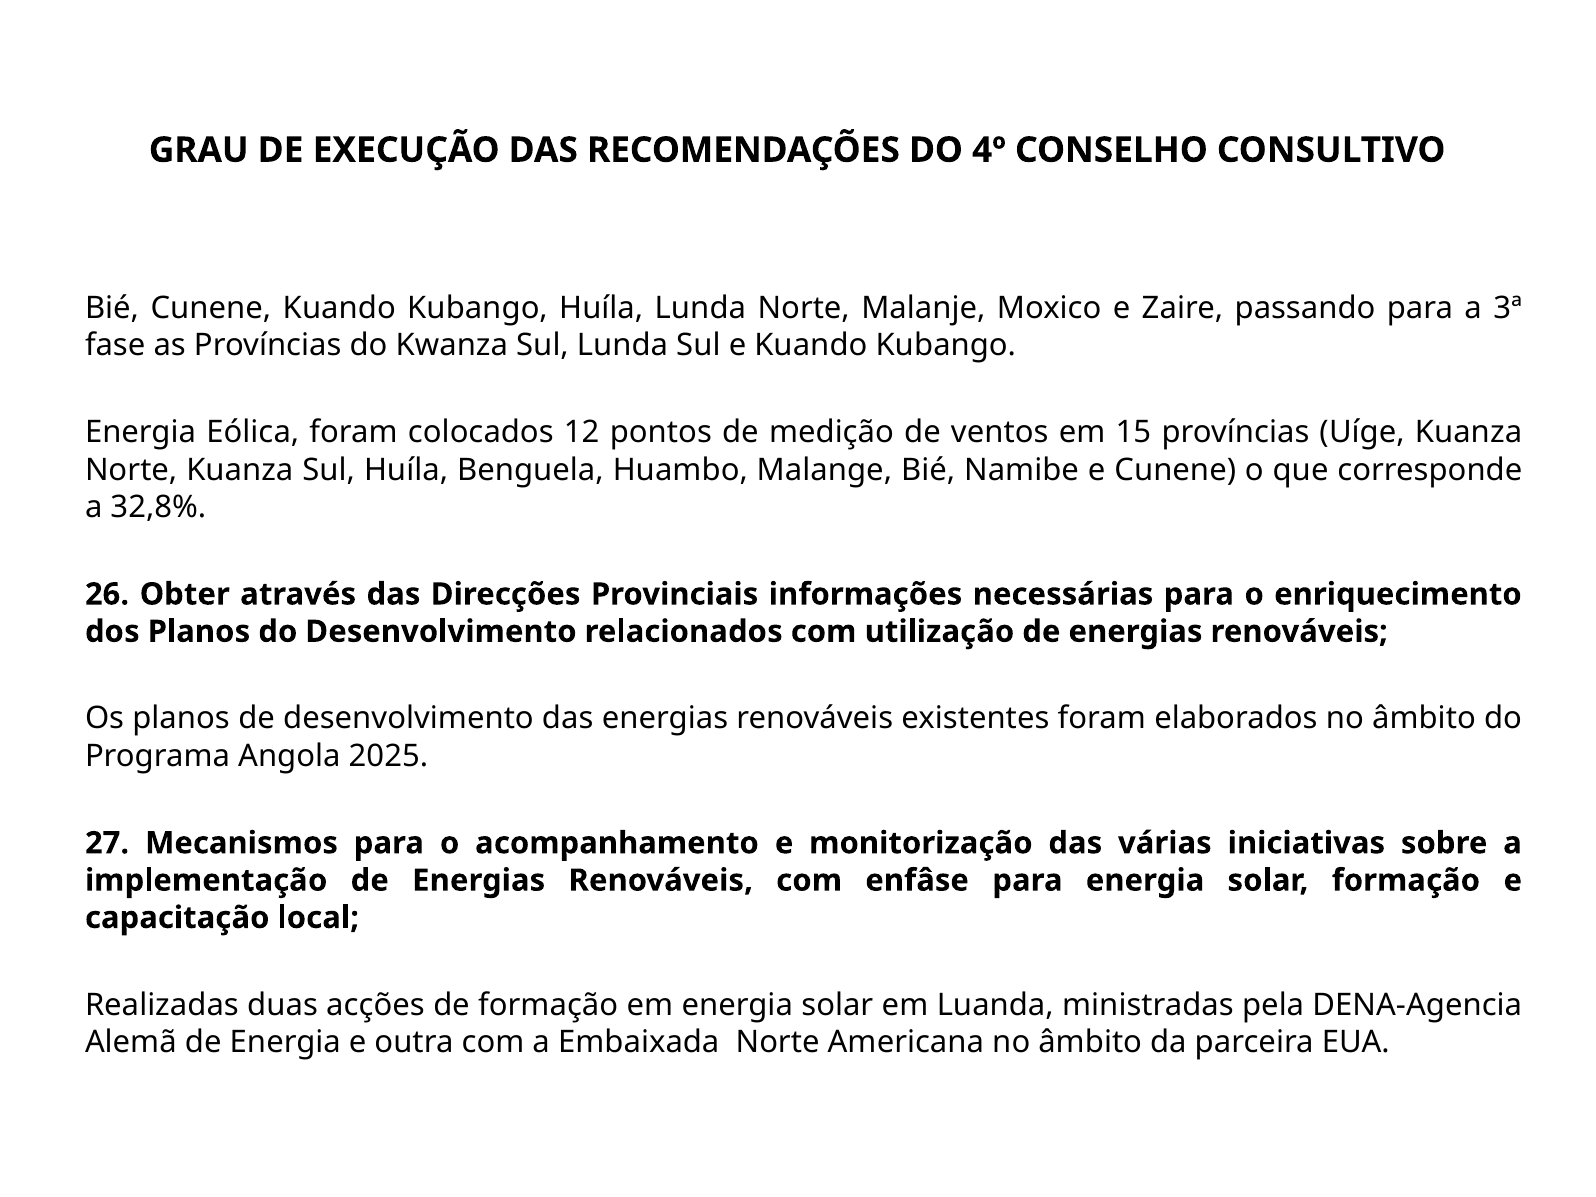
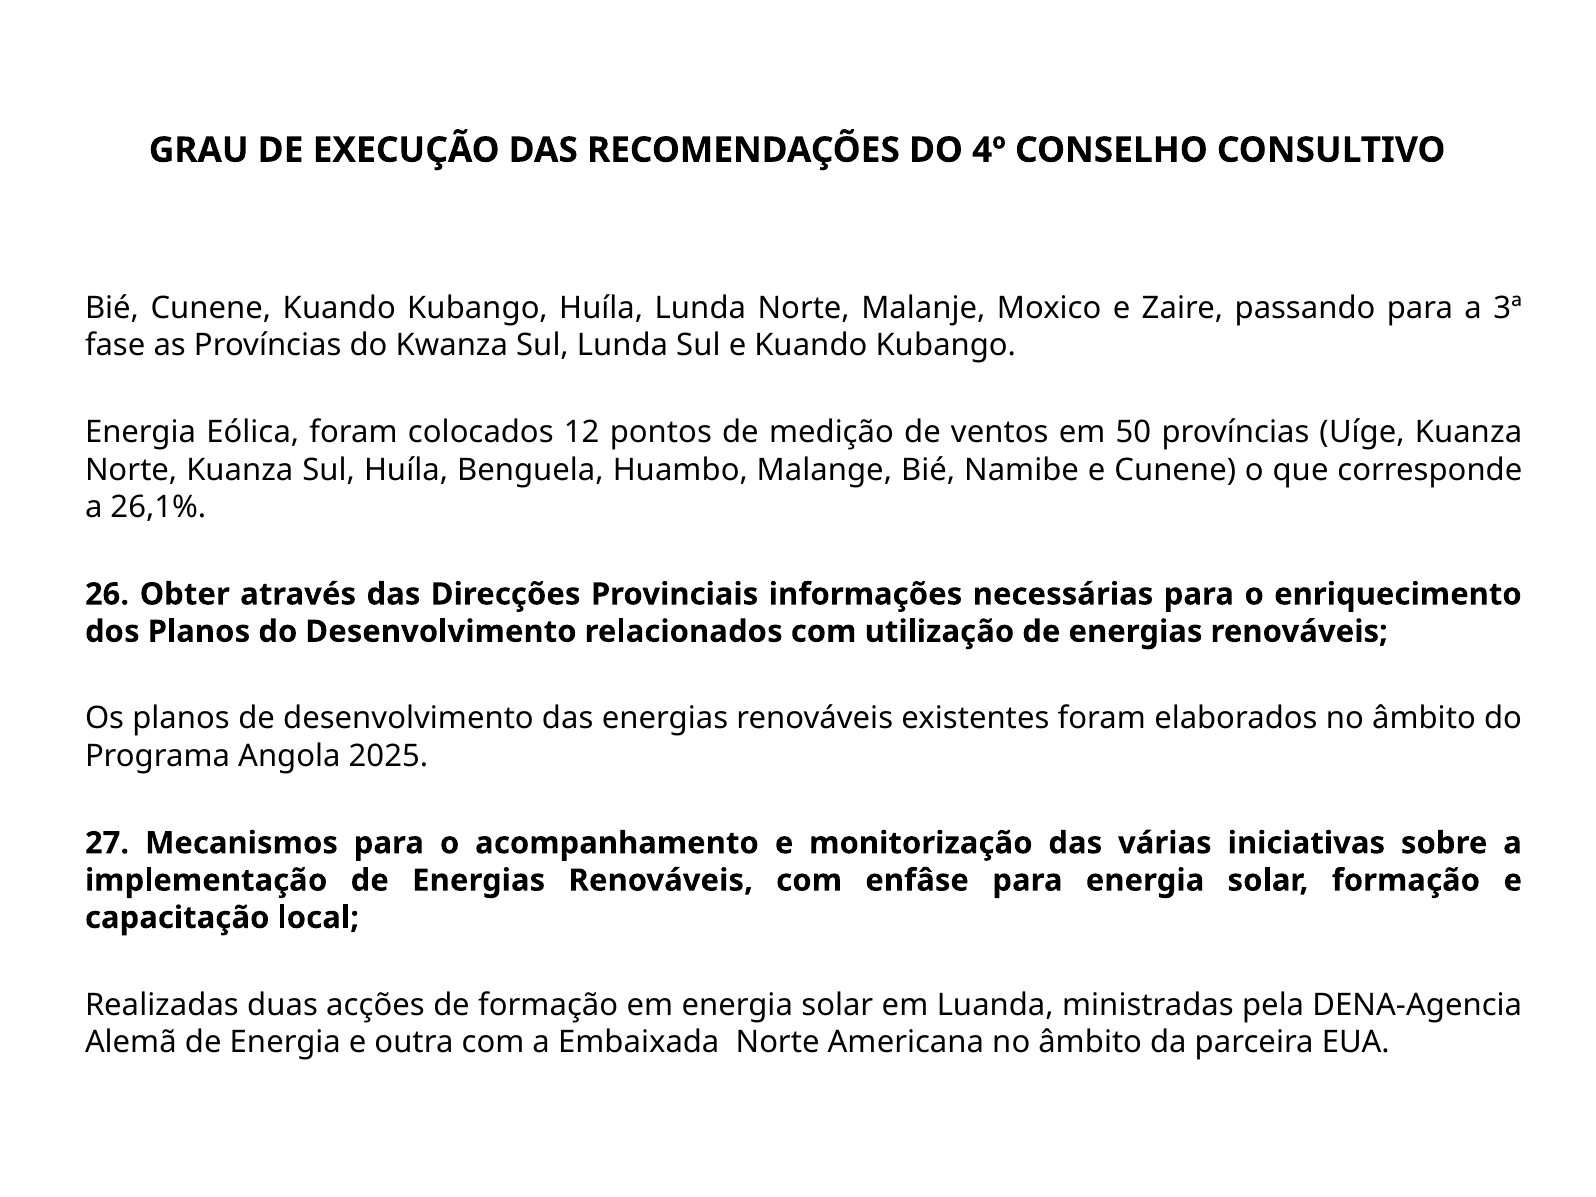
15: 15 -> 50
32,8%: 32,8% -> 26,1%
